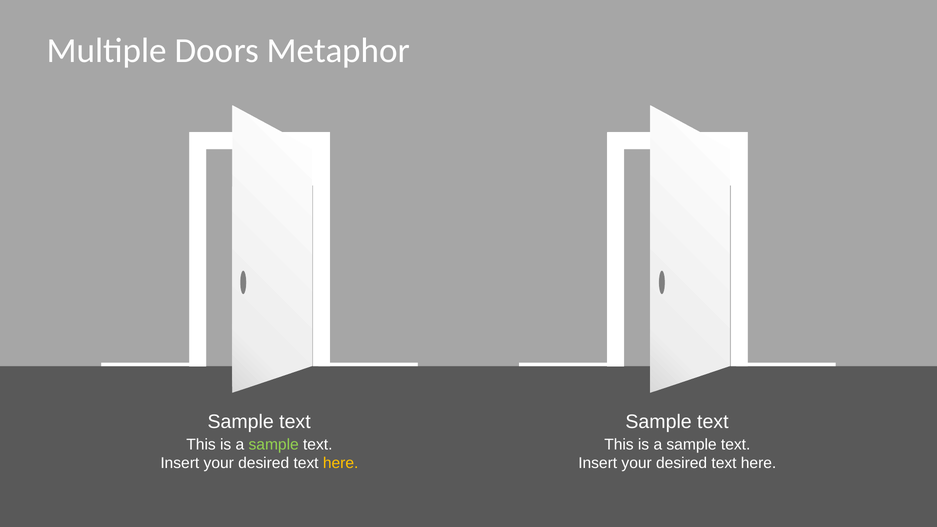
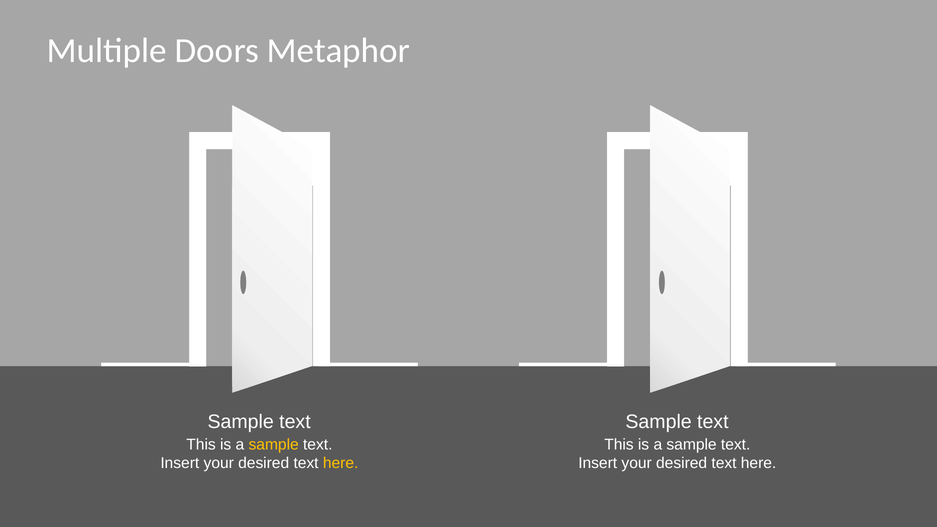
sample at (274, 445) colour: light green -> yellow
